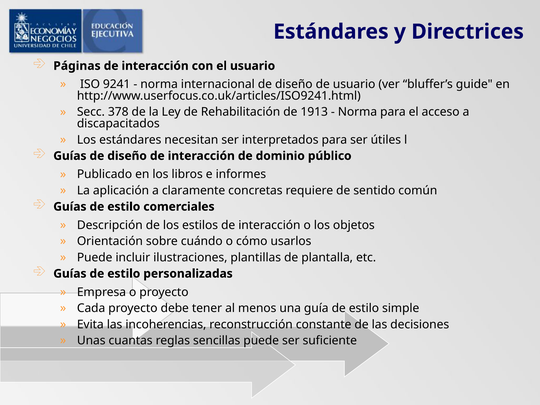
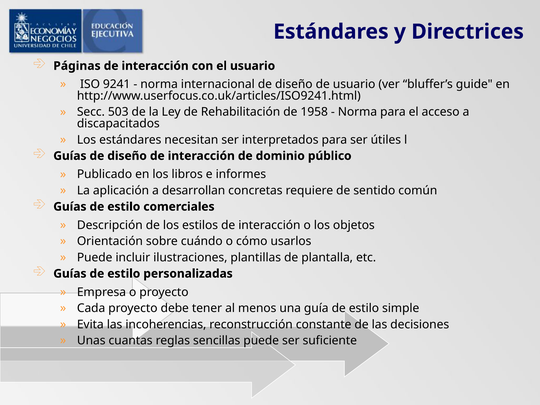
378: 378 -> 503
1913: 1913 -> 1958
claramente: claramente -> desarrollan
